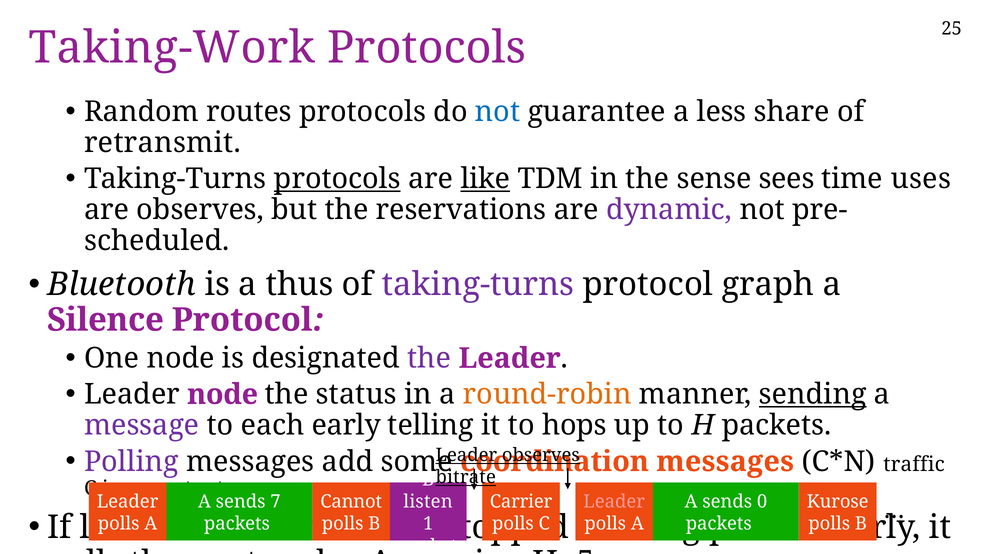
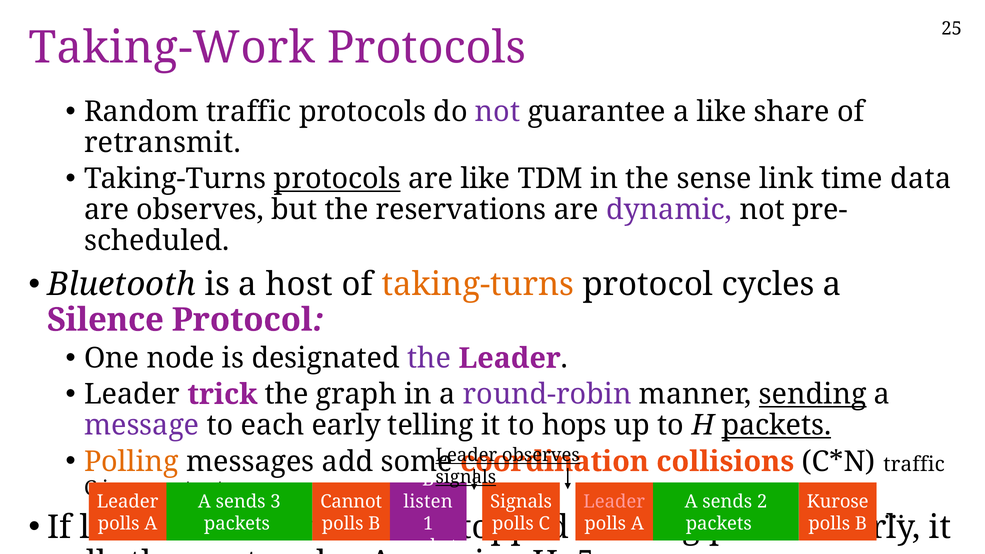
Random routes: routes -> traffic
not at (498, 112) colour: blue -> purple
a less: less -> like
like at (485, 179) underline: present -> none
sense sees: sees -> link
uses: uses -> data
thus: thus -> host
taking-turns at (478, 284) colour: purple -> orange
graph: graph -> cycles
Leader node: node -> trick
status: status -> graph
round-robin colour: orange -> purple
packets at (776, 426) underline: none -> present
Polling colour: purple -> orange
messages at (725, 462): messages -> collisions
bitrate at (466, 477): bitrate -> signals
7: 7 -> 3
Carrier at (521, 502): Carrier -> Signals
0: 0 -> 2
